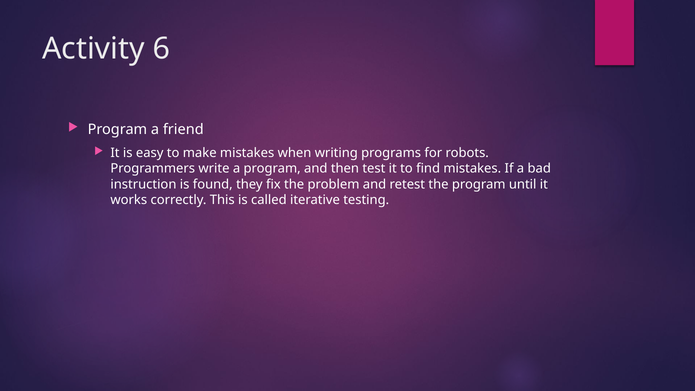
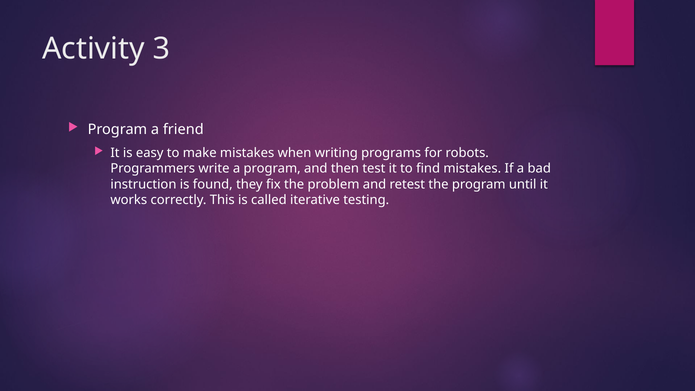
6: 6 -> 3
